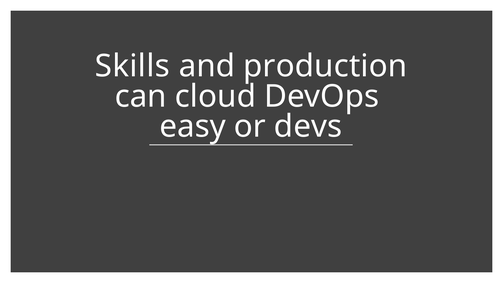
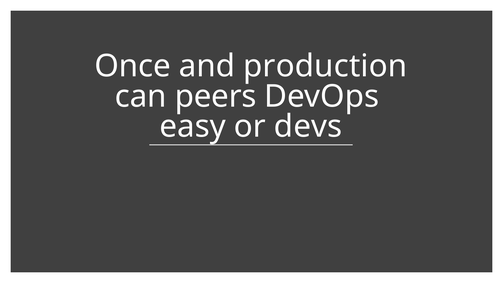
Skills: Skills -> Once
cloud: cloud -> peers
